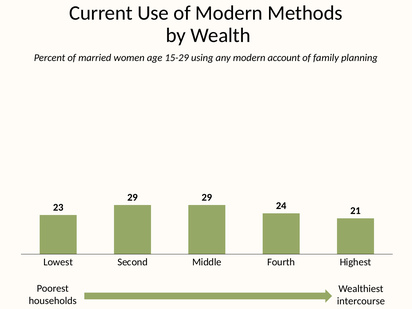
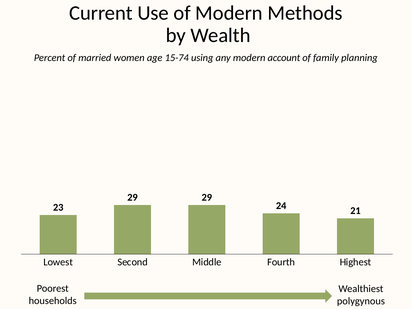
15-29: 15-29 -> 15-74
intercourse: intercourse -> polygynous
